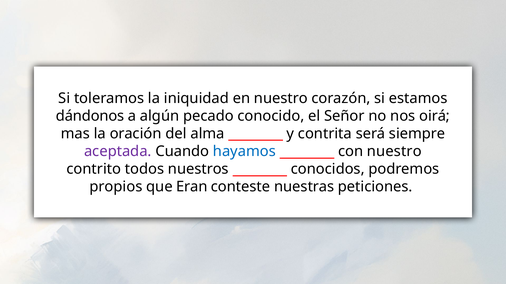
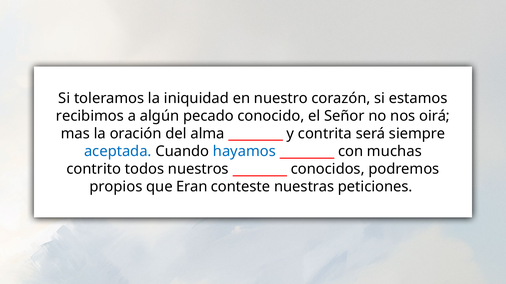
dándonos: dándonos -> recibimos
aceptada colour: purple -> blue
con nuestro: nuestro -> muchas
